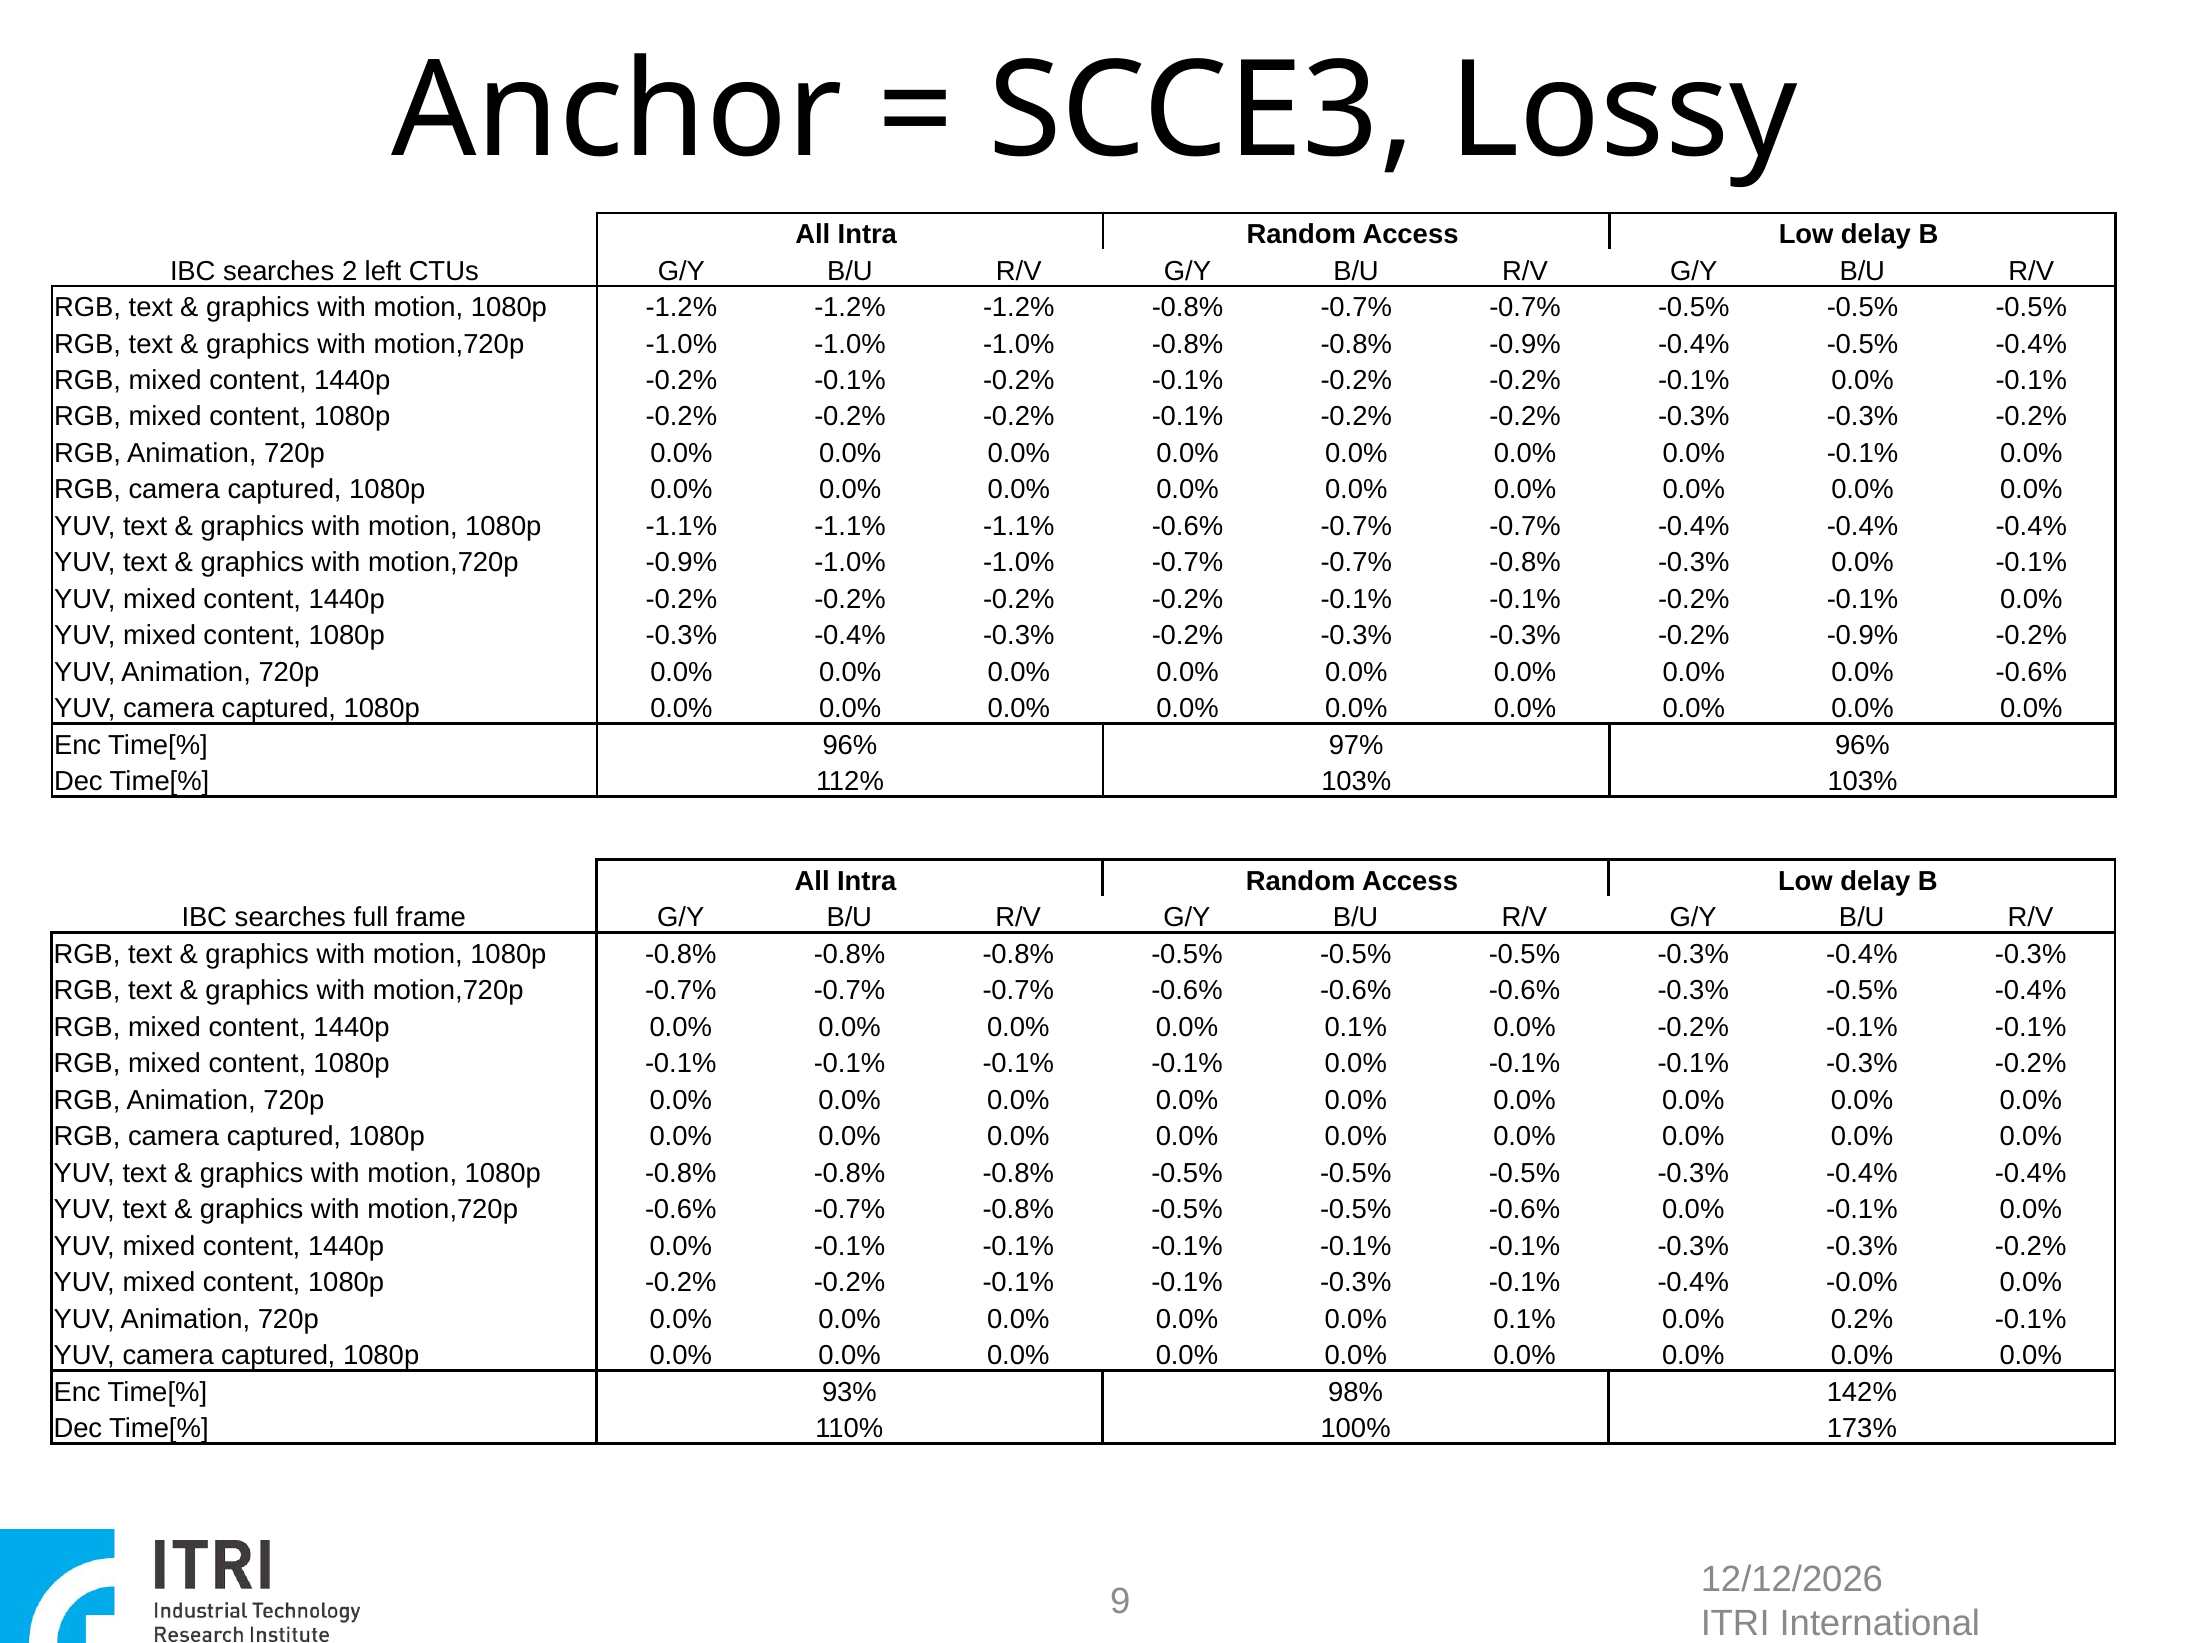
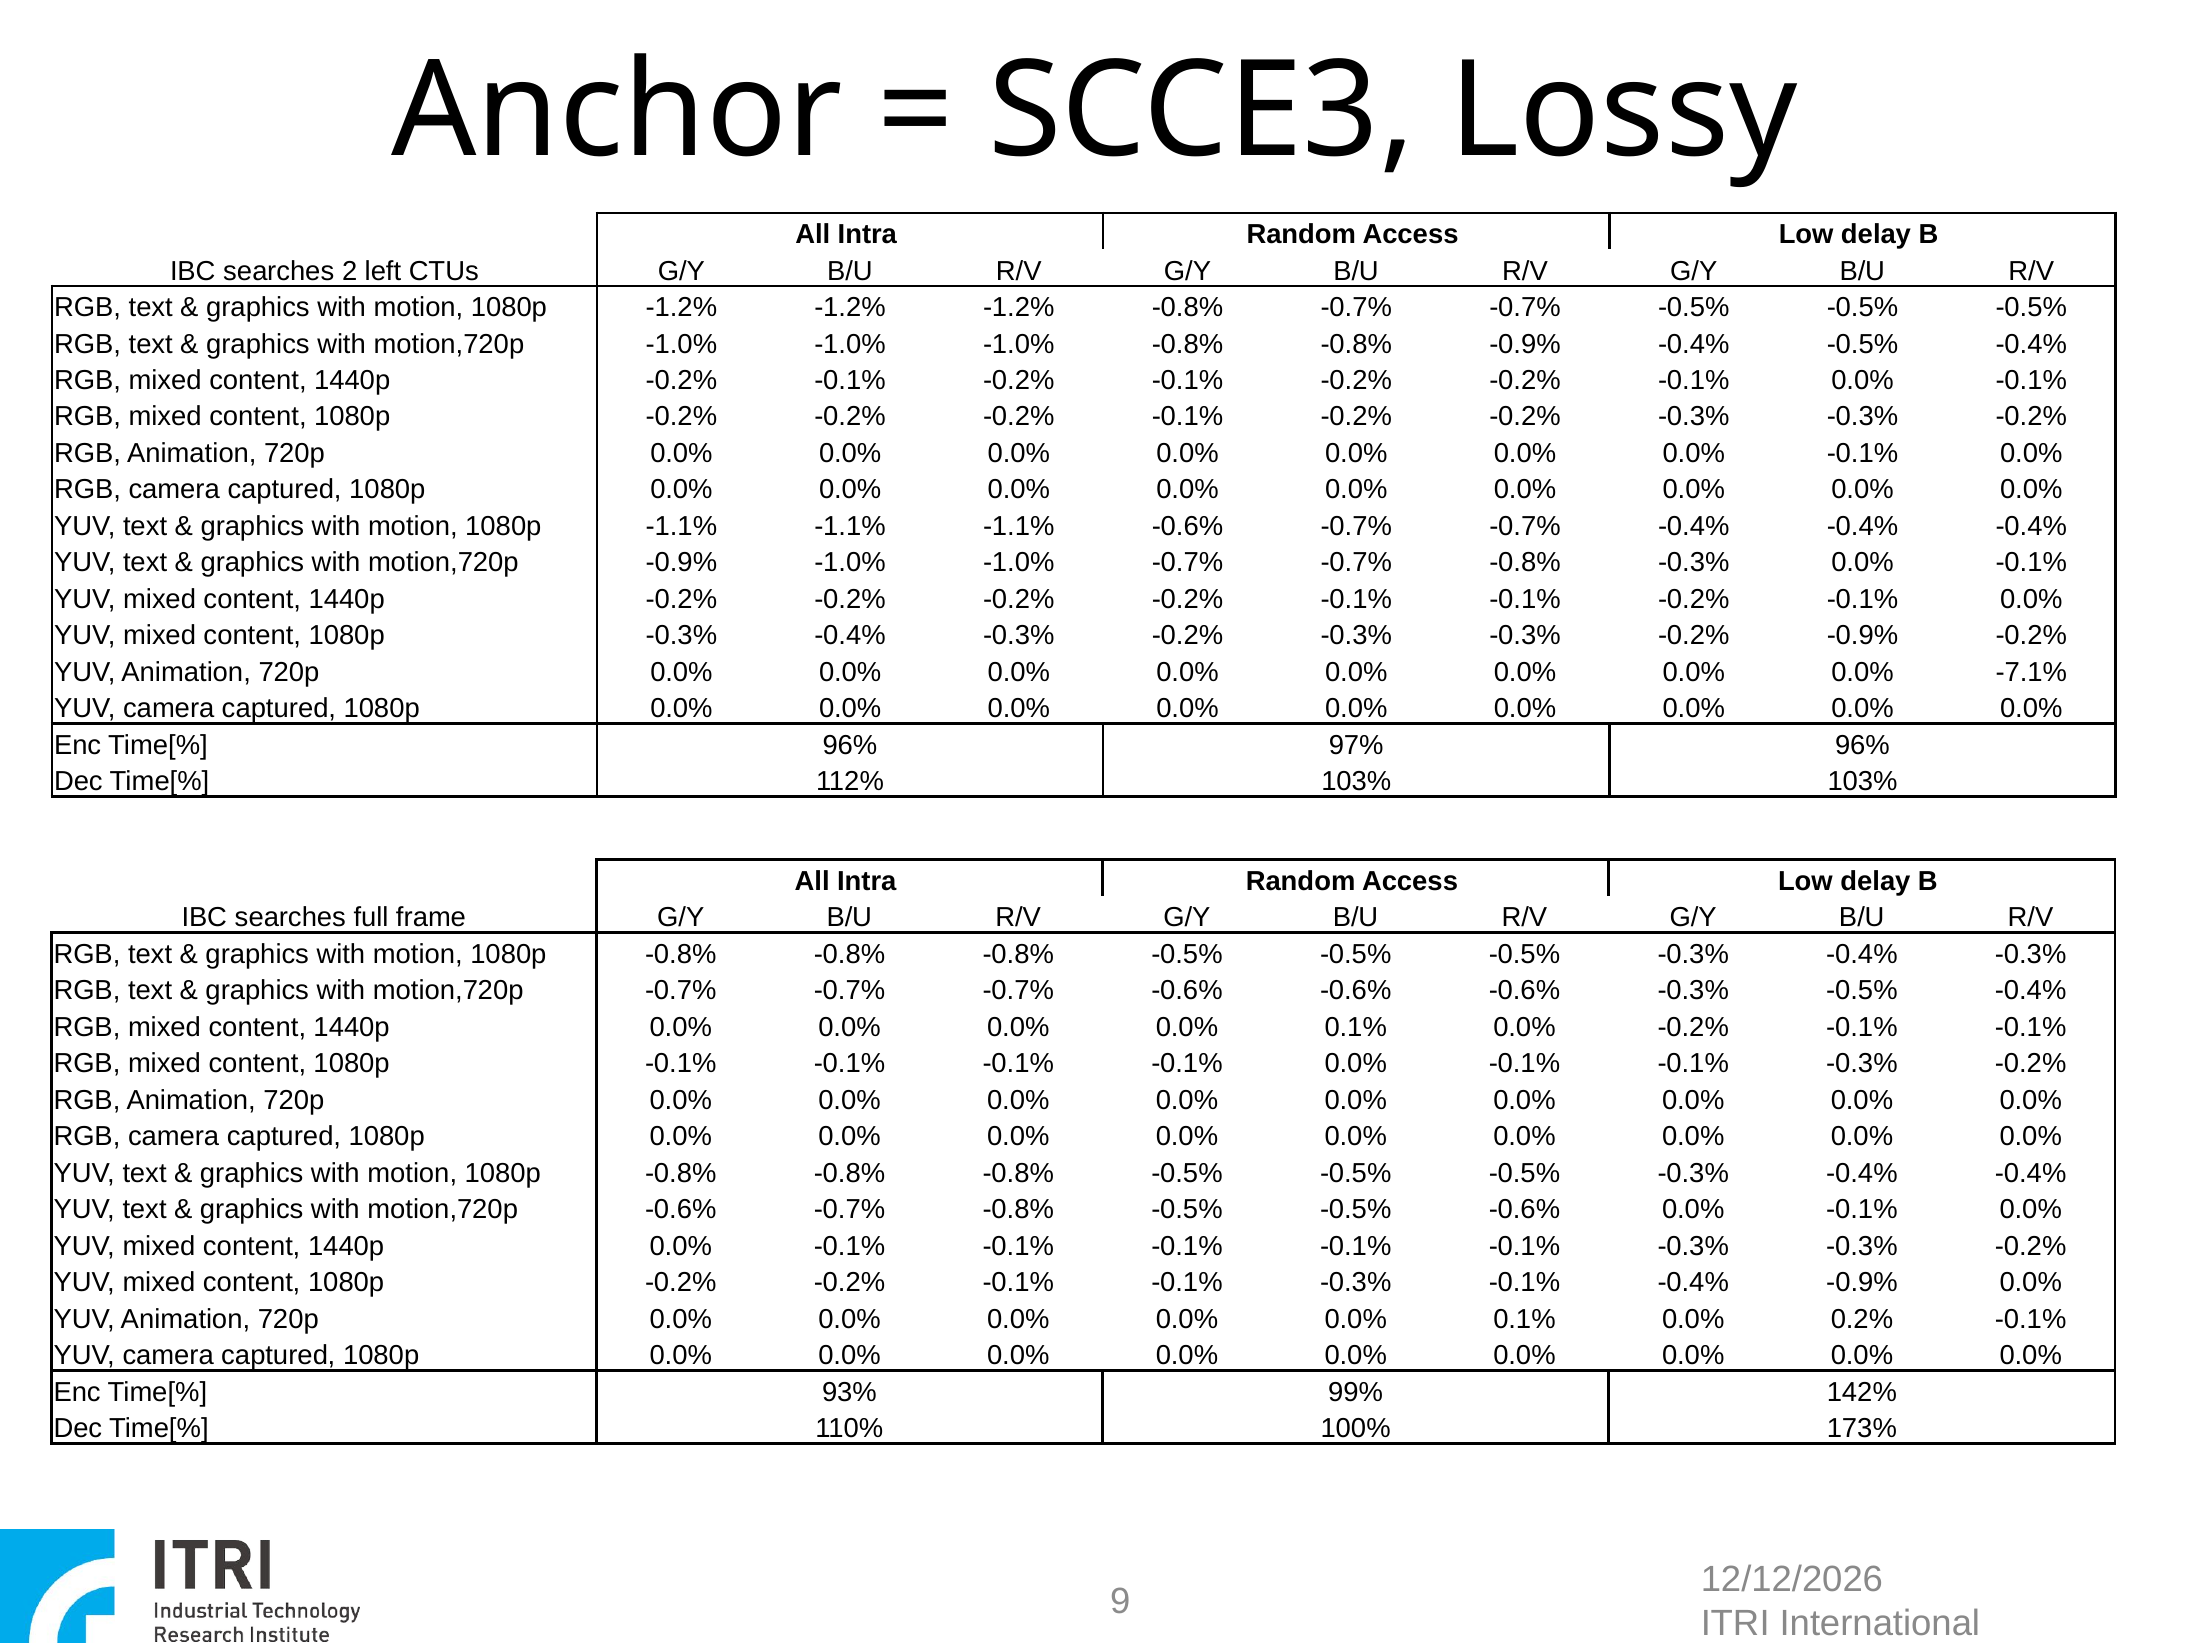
0.0% -0.6%: -0.6% -> -7.1%
-0.4% -0.0%: -0.0% -> -0.9%
98%: 98% -> 99%
